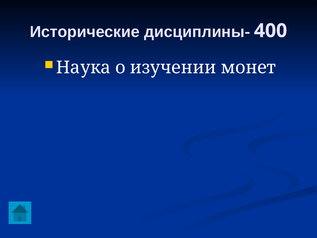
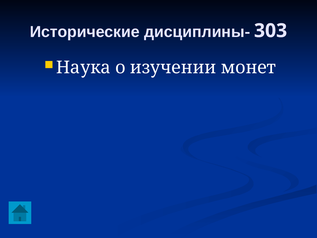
400: 400 -> 303
